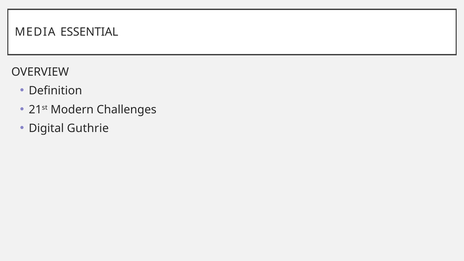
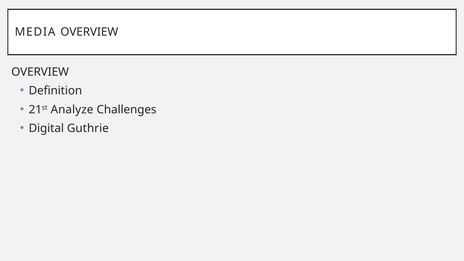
MEDIA ESSENTIAL: ESSENTIAL -> OVERVIEW
Modern: Modern -> Analyze
